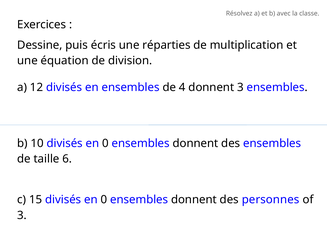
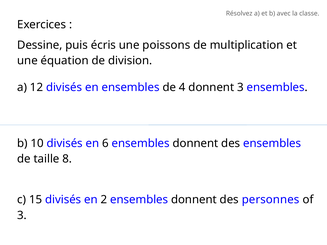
réparties: réparties -> poissons
10 divisés en 0: 0 -> 6
6: 6 -> 8
15 divisés en 0: 0 -> 2
